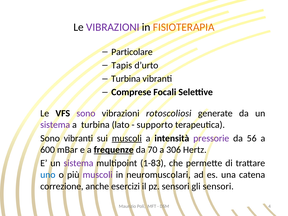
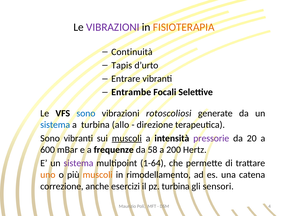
Particolare: Particolare -> Continuità
Turbina at (126, 79): Turbina -> Entrare
Comprese: Comprese -> Entrambe
sono at (86, 113) colour: purple -> blue
sistema at (55, 125) colour: purple -> blue
lato: lato -> allo
supporto: supporto -> direzione
56: 56 -> 20
frequenze underline: present -> none
70: 70 -> 58
306: 306 -> 200
1-83: 1-83 -> 1-64
uno colour: blue -> orange
muscoli at (98, 175) colour: purple -> orange
neuromuscolari: neuromuscolari -> rimodellamento
pz sensori: sensori -> turbina
